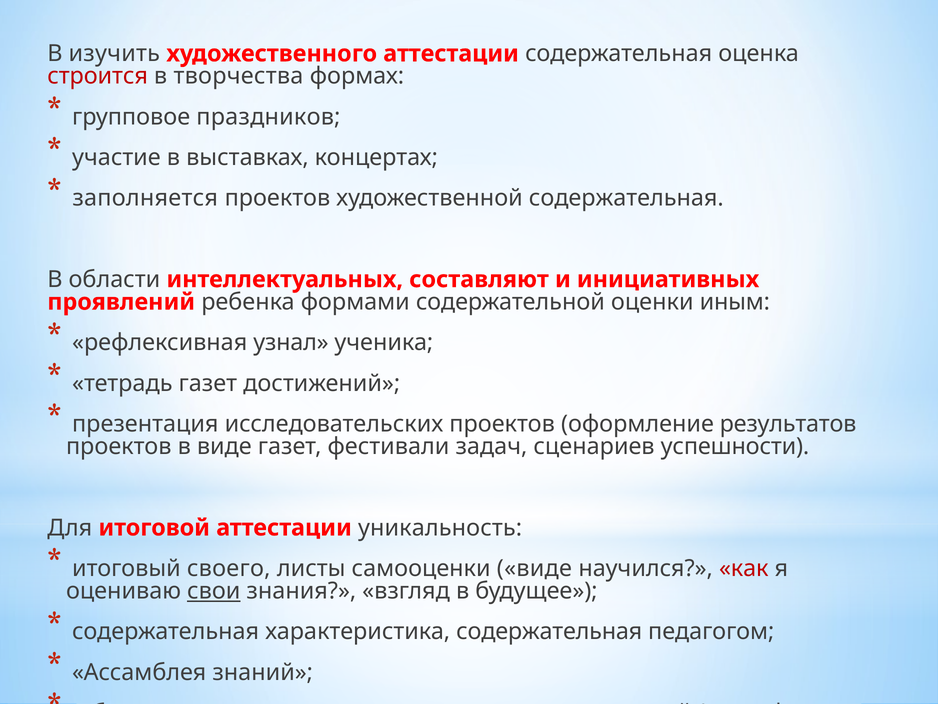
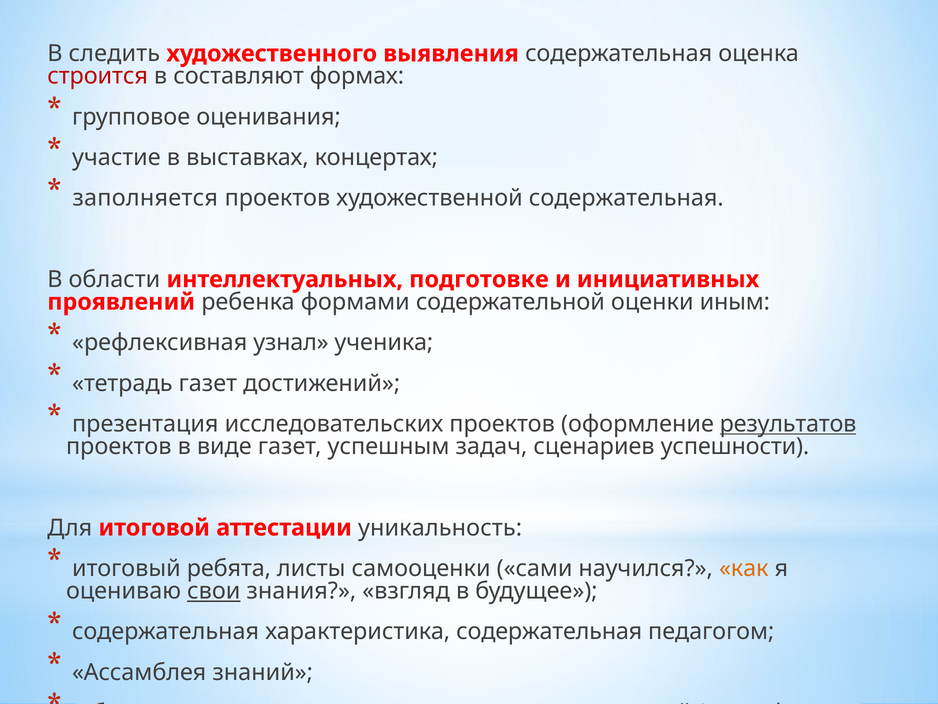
изучить: изучить -> следить
художественного аттестации: аттестации -> выявления
творчества: творчества -> составляют
праздников: праздников -> оценивания
составляют: составляют -> подготовке
результатов underline: none -> present
фестивали: фестивали -> успешным
своего: своего -> ребята
самооценки виде: виде -> сами
как colour: red -> orange
